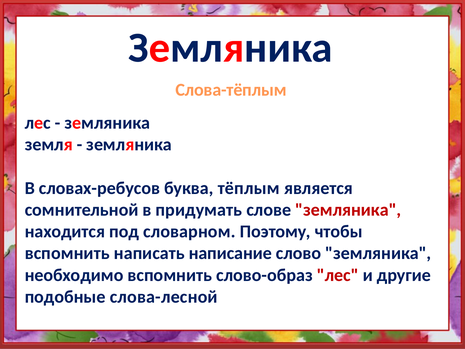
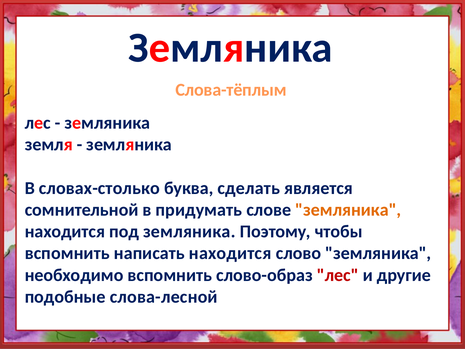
словах-ребусов: словах-ребусов -> словах-столько
тёплым: тёплым -> сделать
земляника at (348, 210) colour: red -> orange
под словарном: словарном -> земляника
написать написание: написание -> находится
